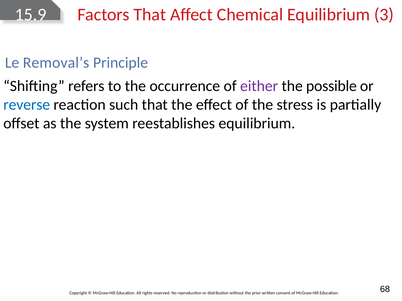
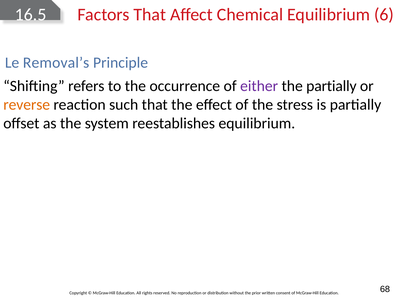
15.9: 15.9 -> 16.5
3: 3 -> 6
the possible: possible -> partially
reverse colour: blue -> orange
